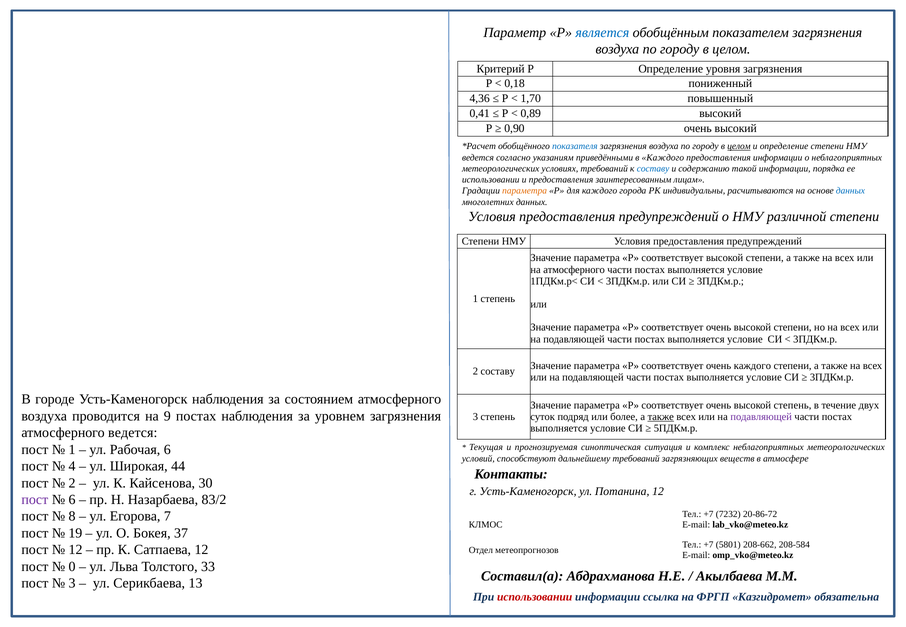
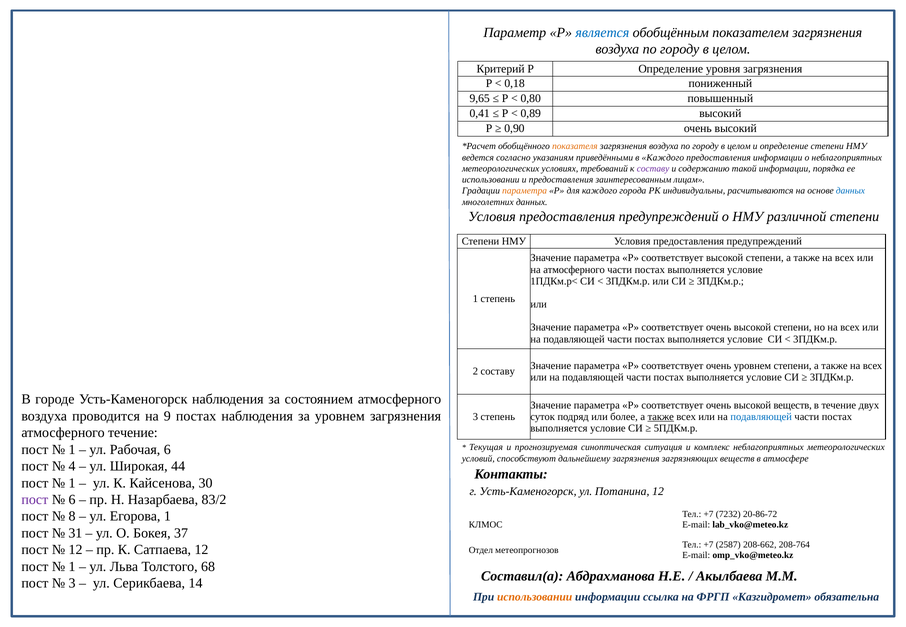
4,36: 4,36 -> 9,65
1,70: 1,70 -> 0,80
показателя colour: blue -> orange
целом at (739, 146) underline: present -> none
составу at (653, 169) colour: blue -> purple
очень каждого: каждого -> уровнем
высокой степень: степень -> веществ
подавляющей at (761, 417) colour: purple -> blue
атмосферного ведется: ведется -> течение
дальнейшему требований: требований -> загрязнения
2 at (72, 483): 2 -> 1
Егорова 7: 7 -> 1
19: 19 -> 31
5801: 5801 -> 2587
208-584: 208-584 -> 208-764
0 at (72, 567): 0 -> 1
33: 33 -> 68
13: 13 -> 14
использовании at (535, 597) colour: red -> orange
